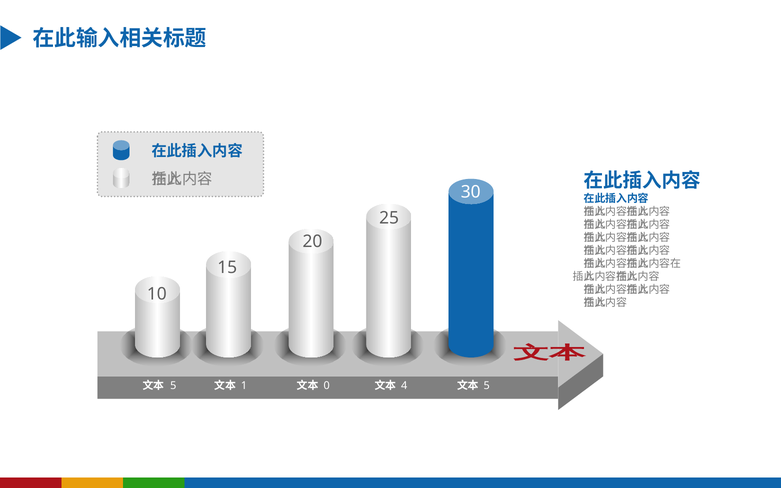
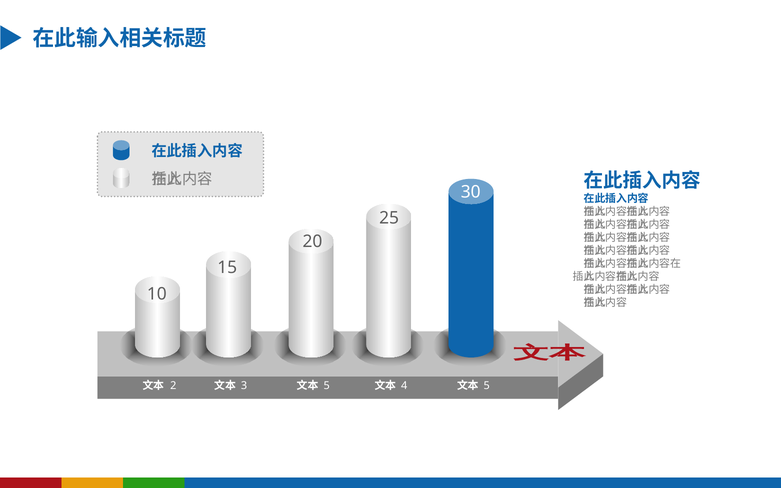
5 at (173, 386): 5 -> 2
1: 1 -> 3
0 at (327, 386): 0 -> 5
